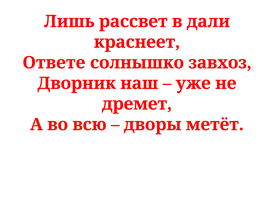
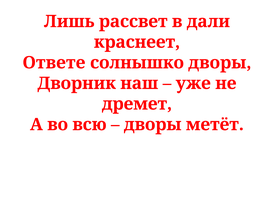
солнышко завхоз: завхоз -> дворы
